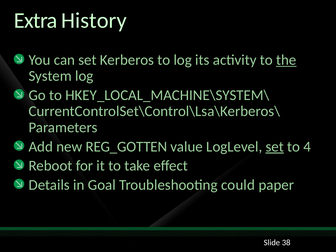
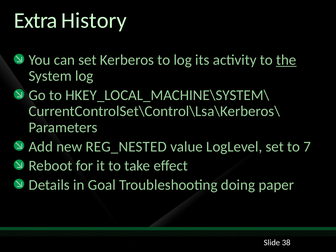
REG_GOTTEN: REG_GOTTEN -> REG_NESTED
set at (275, 147) underline: present -> none
4: 4 -> 7
could: could -> doing
